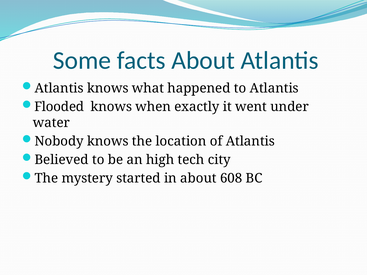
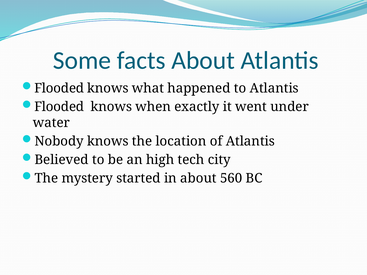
Atlantis at (59, 88): Atlantis -> Flooded
608: 608 -> 560
